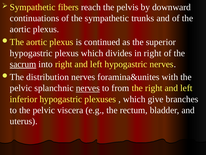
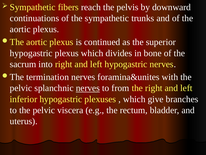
in right: right -> bone
sacrum underline: present -> none
distribution: distribution -> termination
